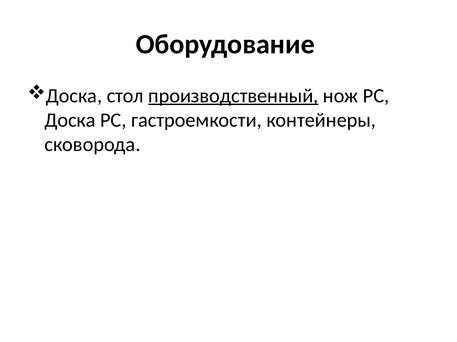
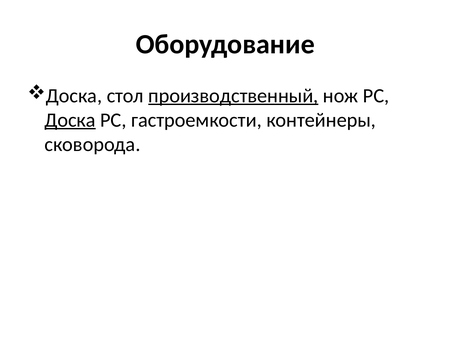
Доска at (70, 120) underline: none -> present
